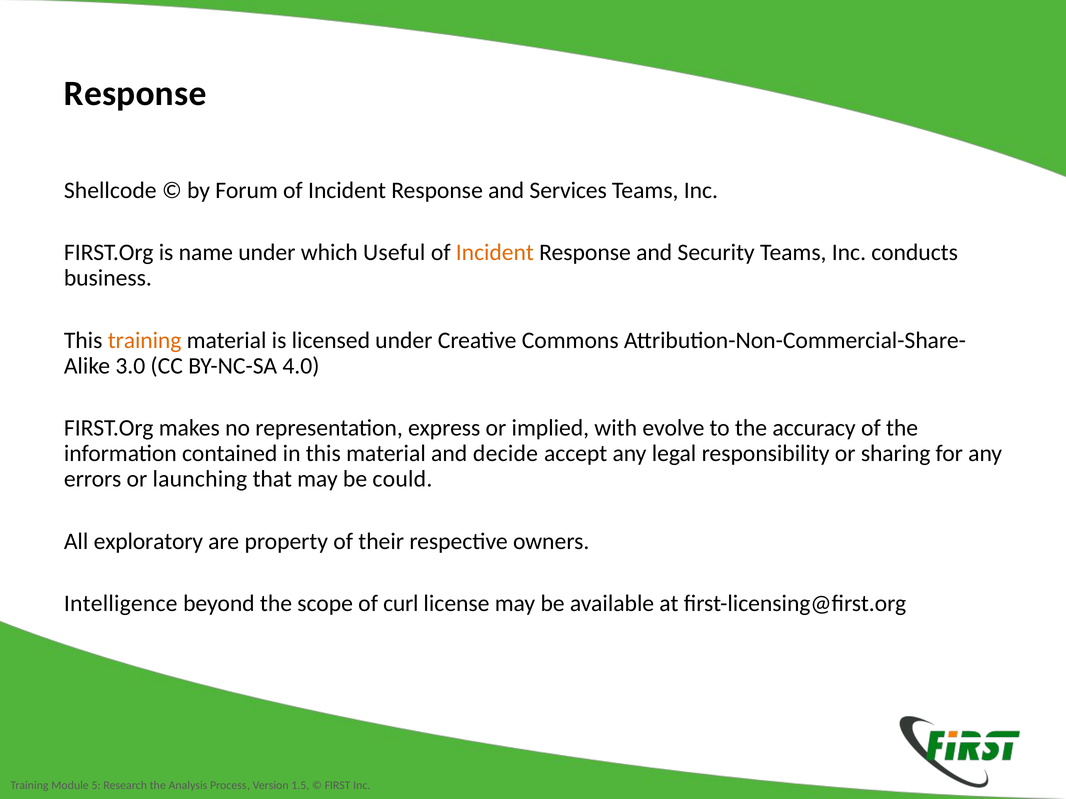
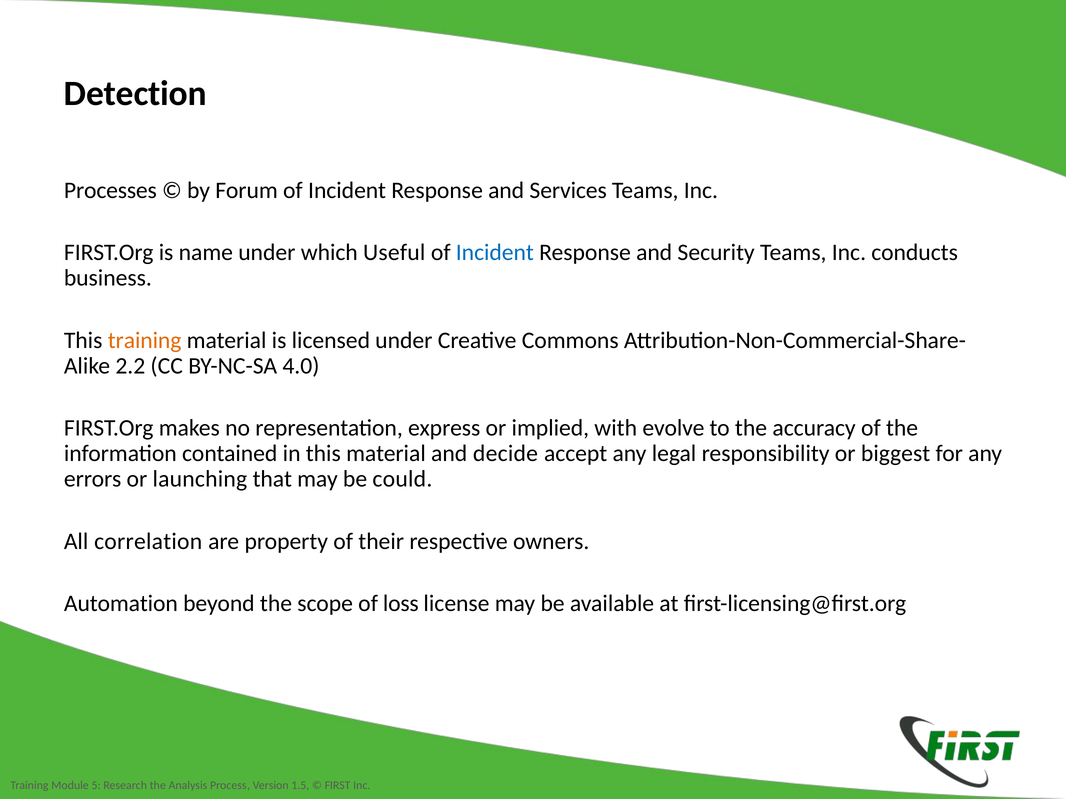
Response at (135, 94): Response -> Detection
Shellcode: Shellcode -> Processes
Incident at (495, 253) colour: orange -> blue
3.0: 3.0 -> 2.2
sharing: sharing -> biggest
exploratory: exploratory -> correlation
Intelligence: Intelligence -> Automation
curl: curl -> loss
